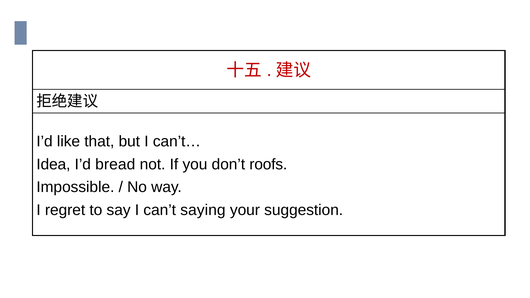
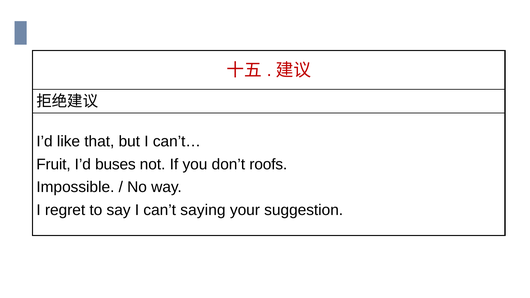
Idea: Idea -> Fruit
bread: bread -> buses
